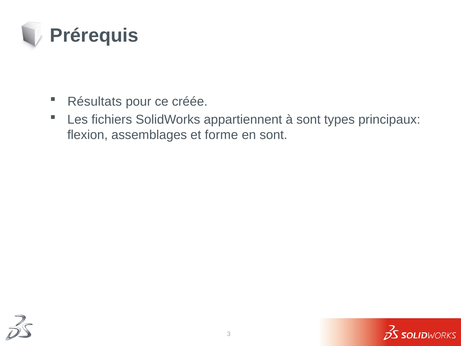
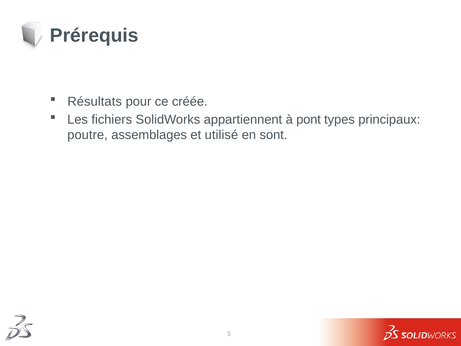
à sont: sont -> pont
flexion: flexion -> poutre
forme: forme -> utilisé
